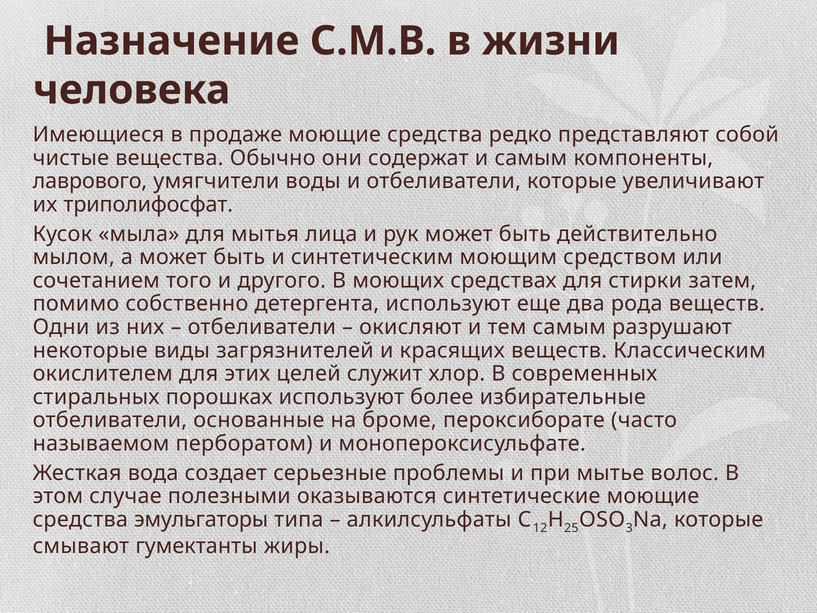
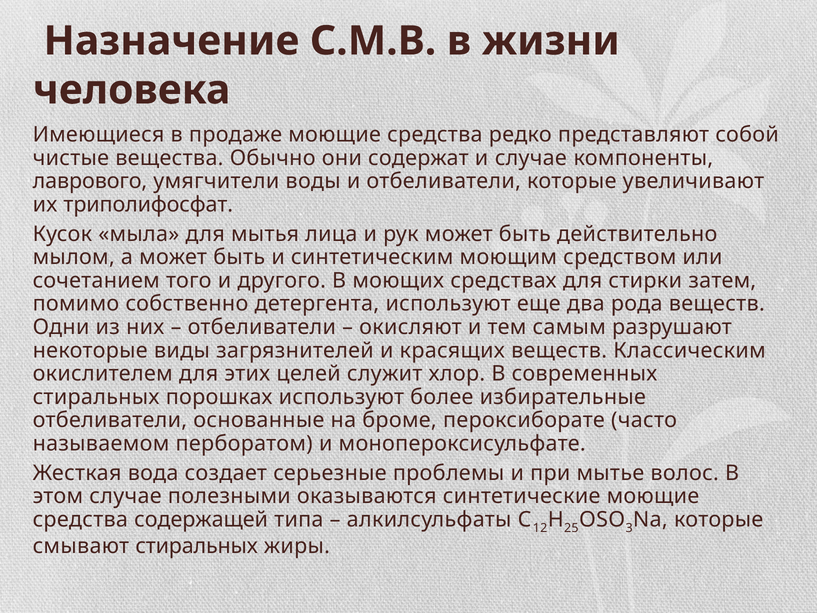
и самым: самым -> случае
эмульгаторы: эмульгаторы -> содержащей
смывают гумектанты: гумектанты -> стиральных
